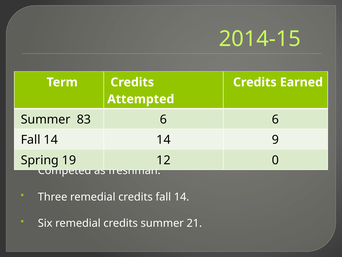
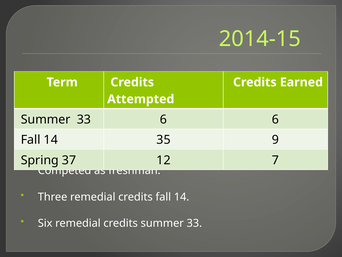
83 at (84, 119): 83 -> 33
14 14: 14 -> 35
19: 19 -> 37
0: 0 -> 7
credits summer 21: 21 -> 33
